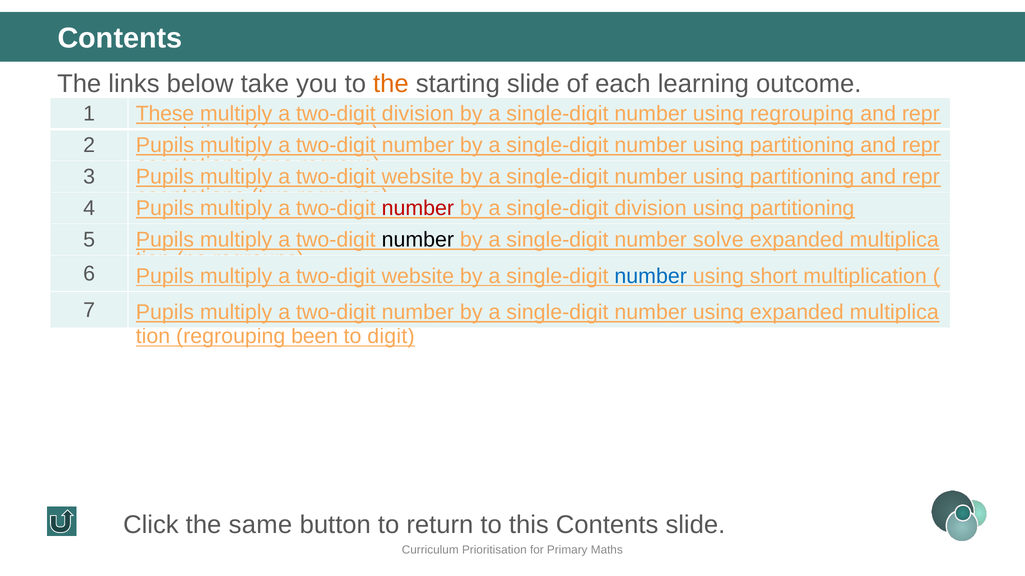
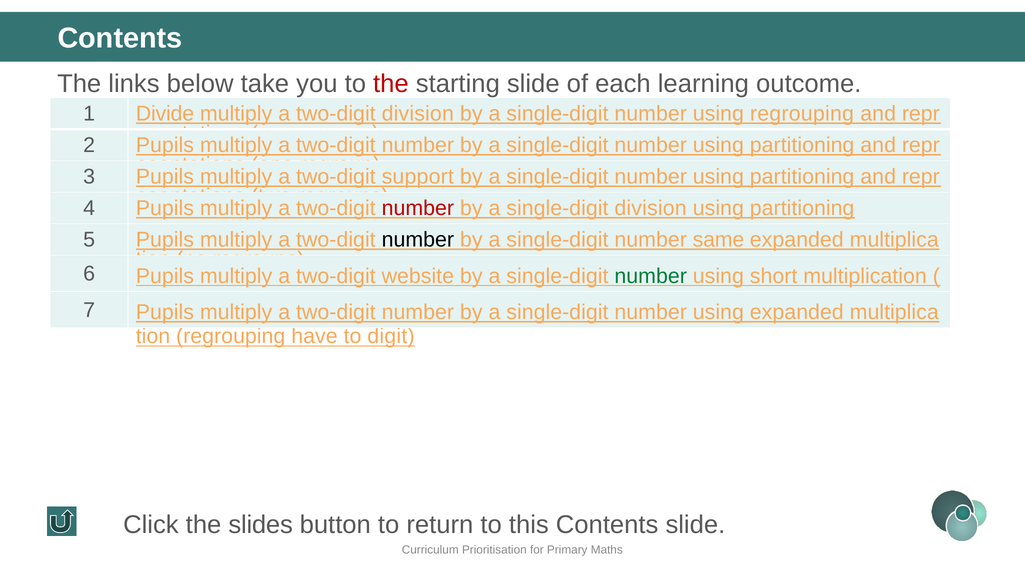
the at (391, 84) colour: orange -> red
These: These -> Divide
website at (418, 177): website -> support
solve: solve -> same
number at (651, 276) colour: blue -> green
been: been -> have
same: same -> slides
